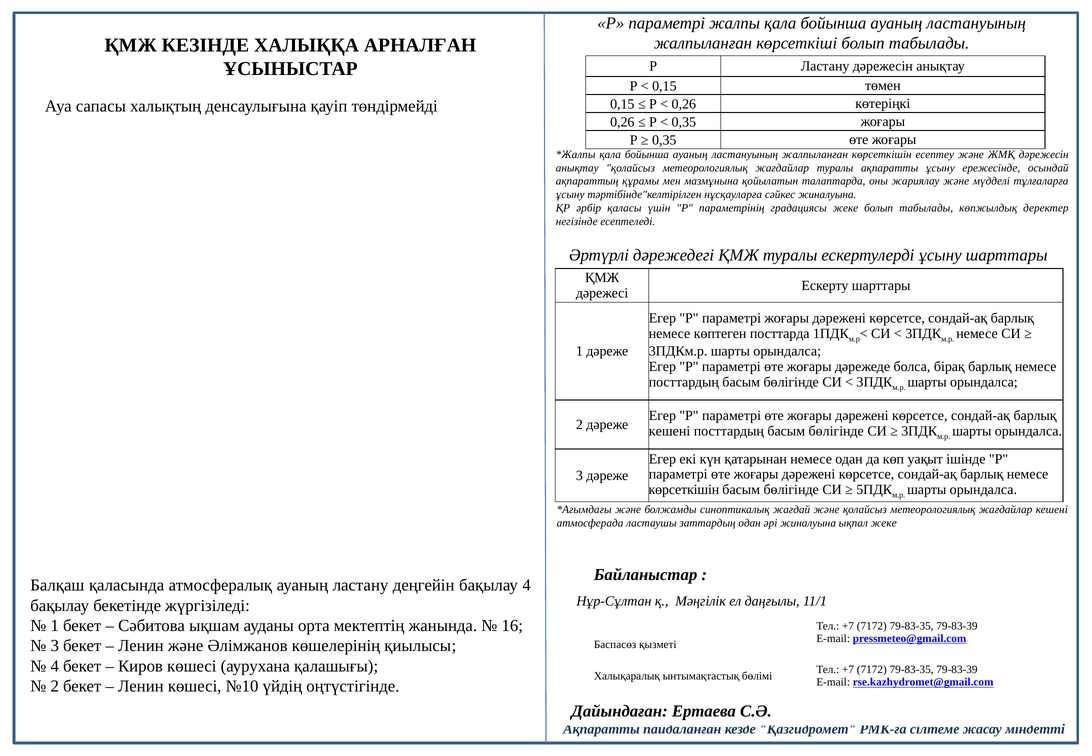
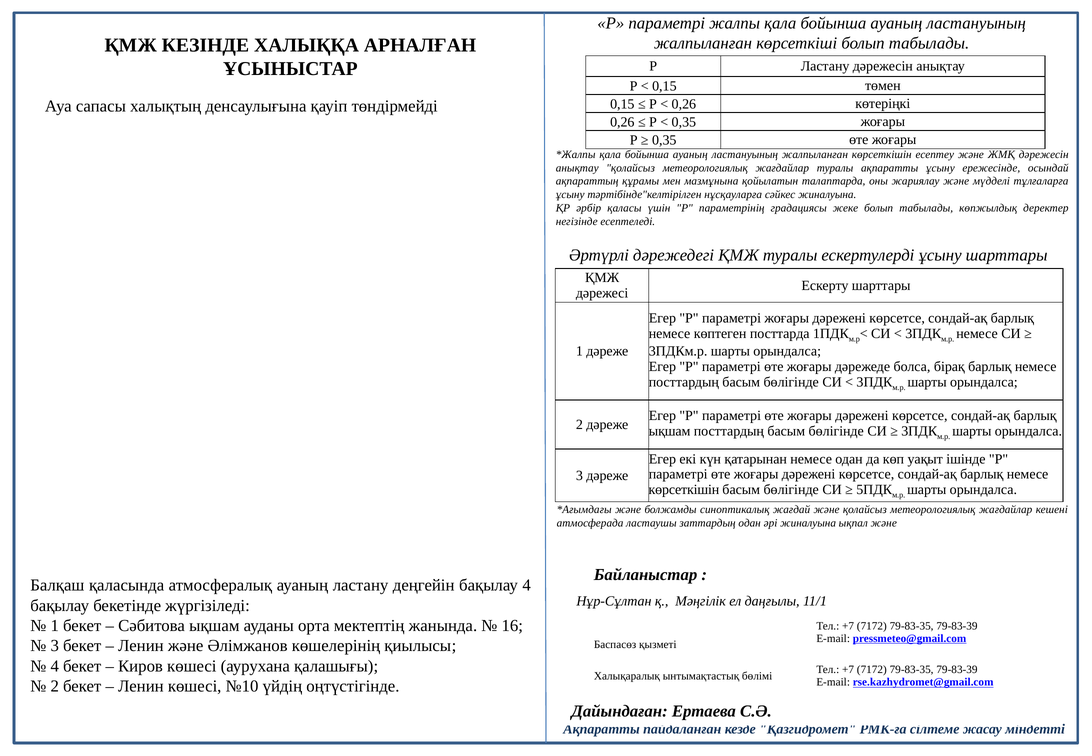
кешені at (670, 431): кешені -> ықшам
ықпал жеке: жеке -> және
